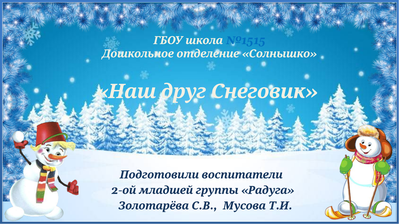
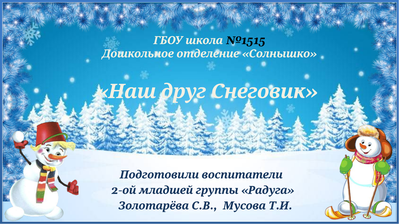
№1515 colour: blue -> black
